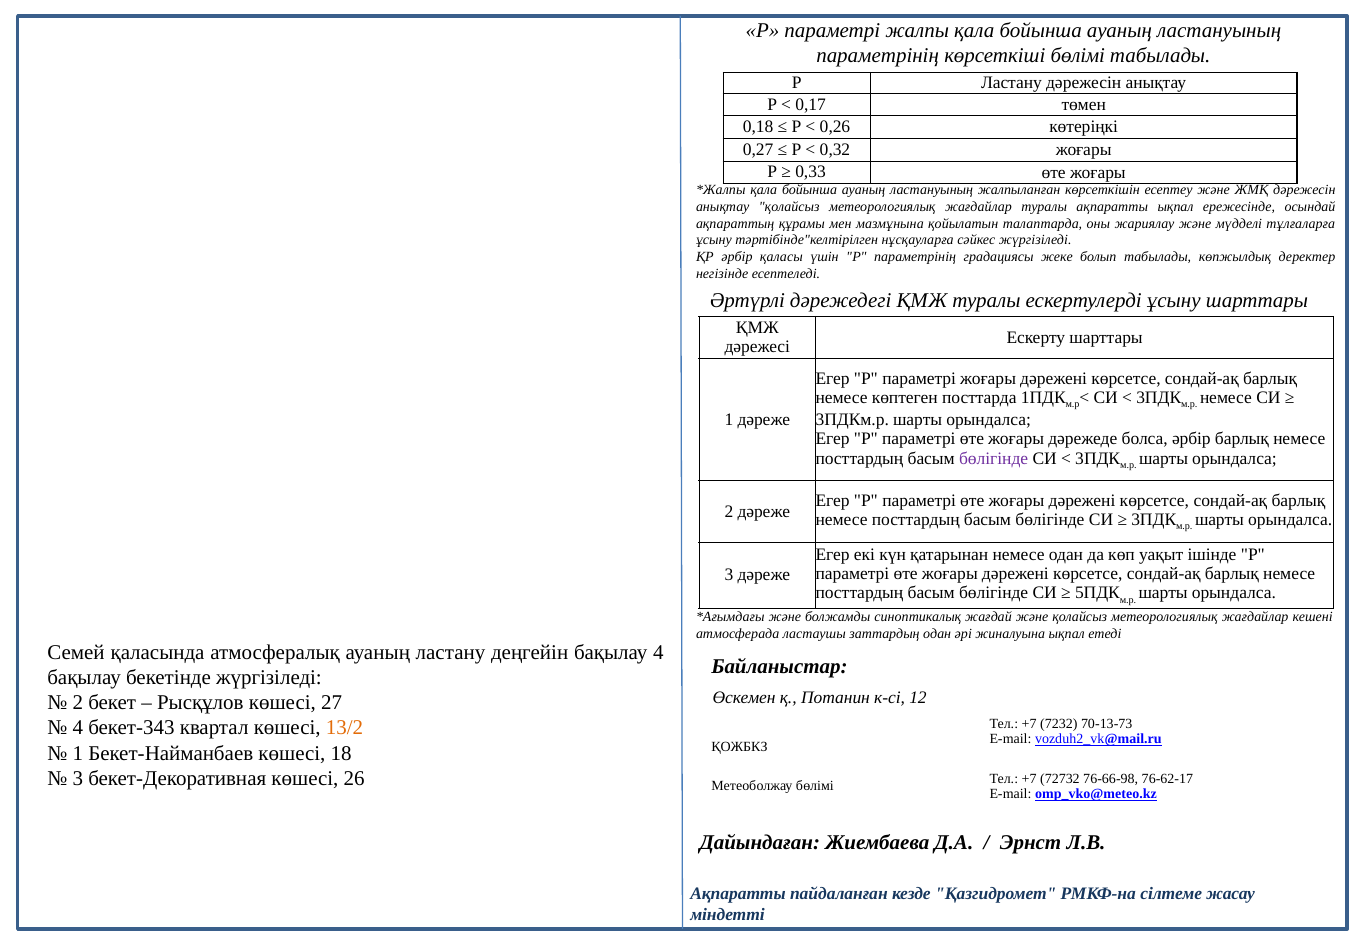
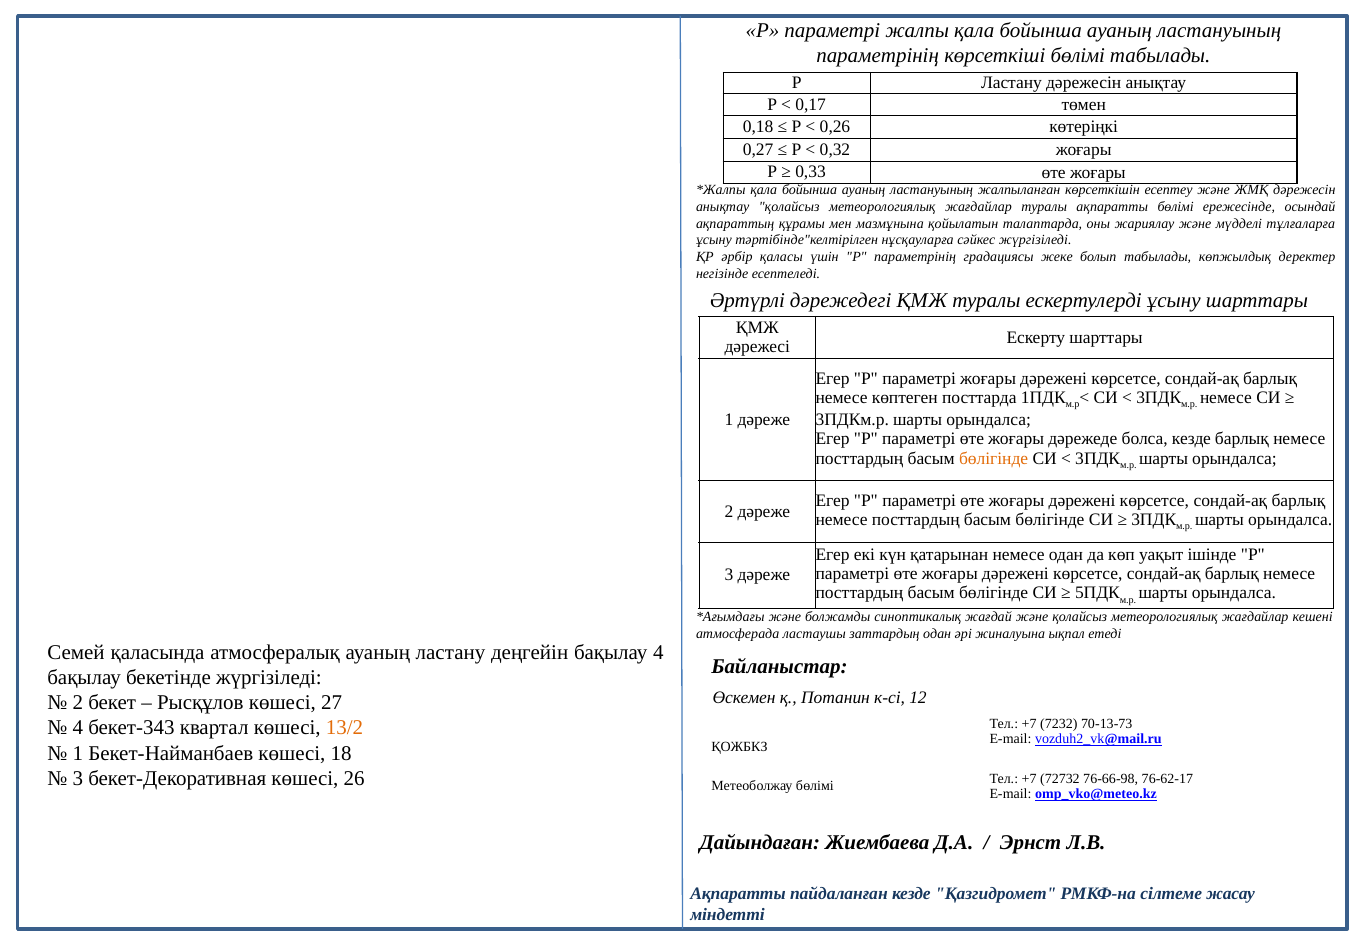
ақпаратты ықпал: ықпал -> бөлімі
болса әрбір: әрбір -> кезде
бөлігінде at (994, 458) colour: purple -> orange
